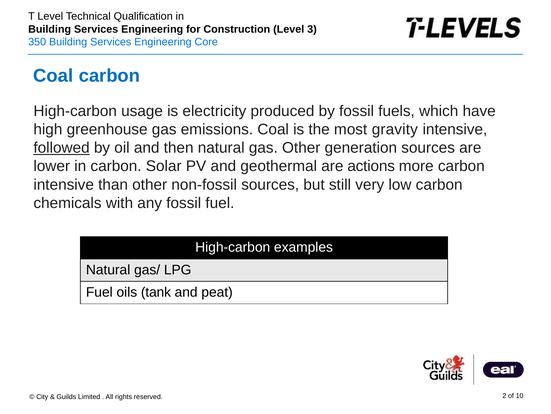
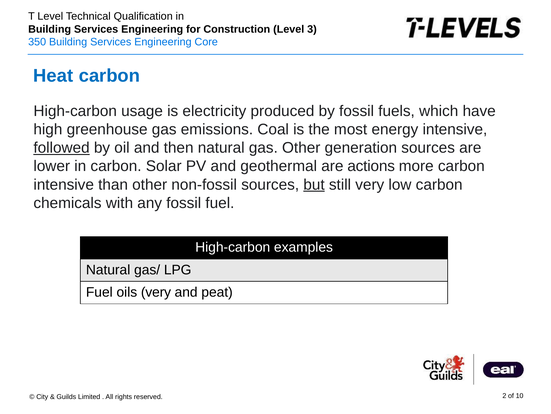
Coal at (53, 76): Coal -> Heat
gravity: gravity -> energy
but underline: none -> present
oils tank: tank -> very
